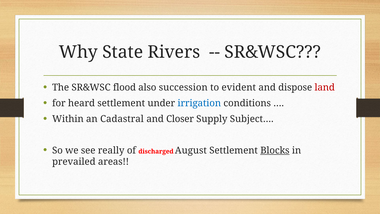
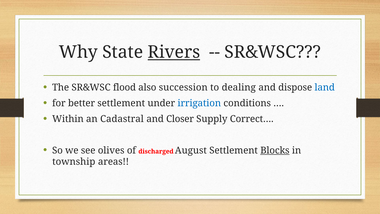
Rivers underline: none -> present
evident: evident -> dealing
land colour: red -> blue
heard: heard -> better
Subject…: Subject… -> Correct…
really: really -> olives
prevailed: prevailed -> township
